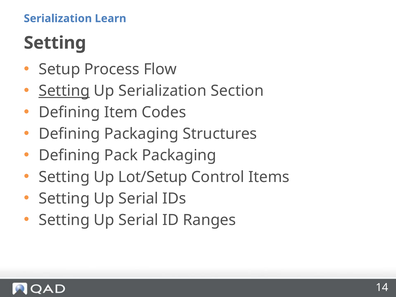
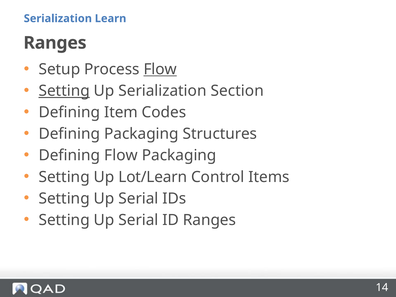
Setting at (55, 43): Setting -> Ranges
Flow at (160, 69) underline: none -> present
Defining Pack: Pack -> Flow
Lot/Setup: Lot/Setup -> Lot/Learn
